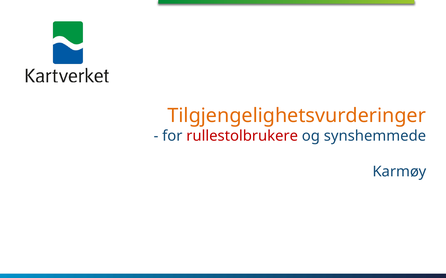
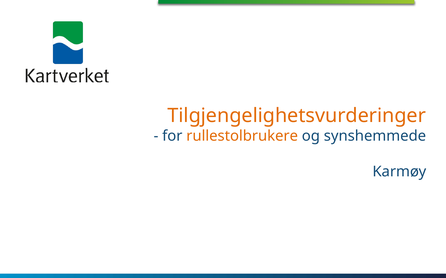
rullestolbrukere colour: red -> orange
